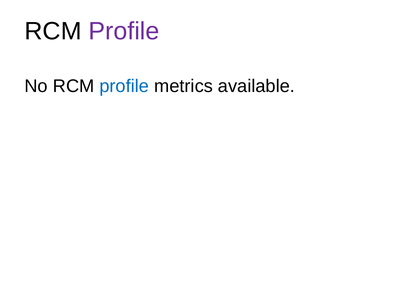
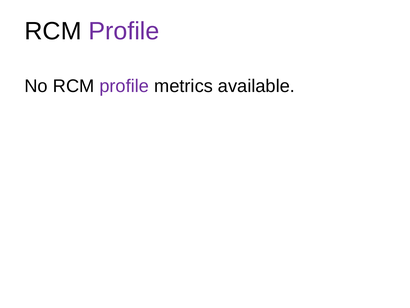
profile at (124, 86) colour: blue -> purple
